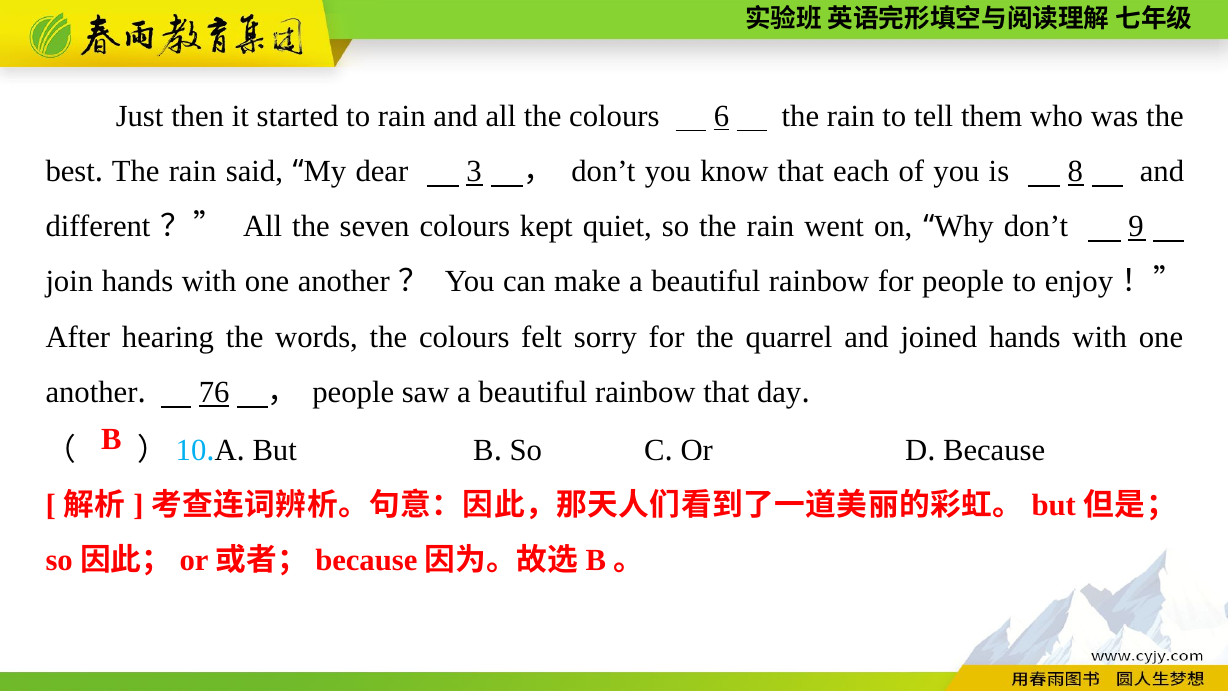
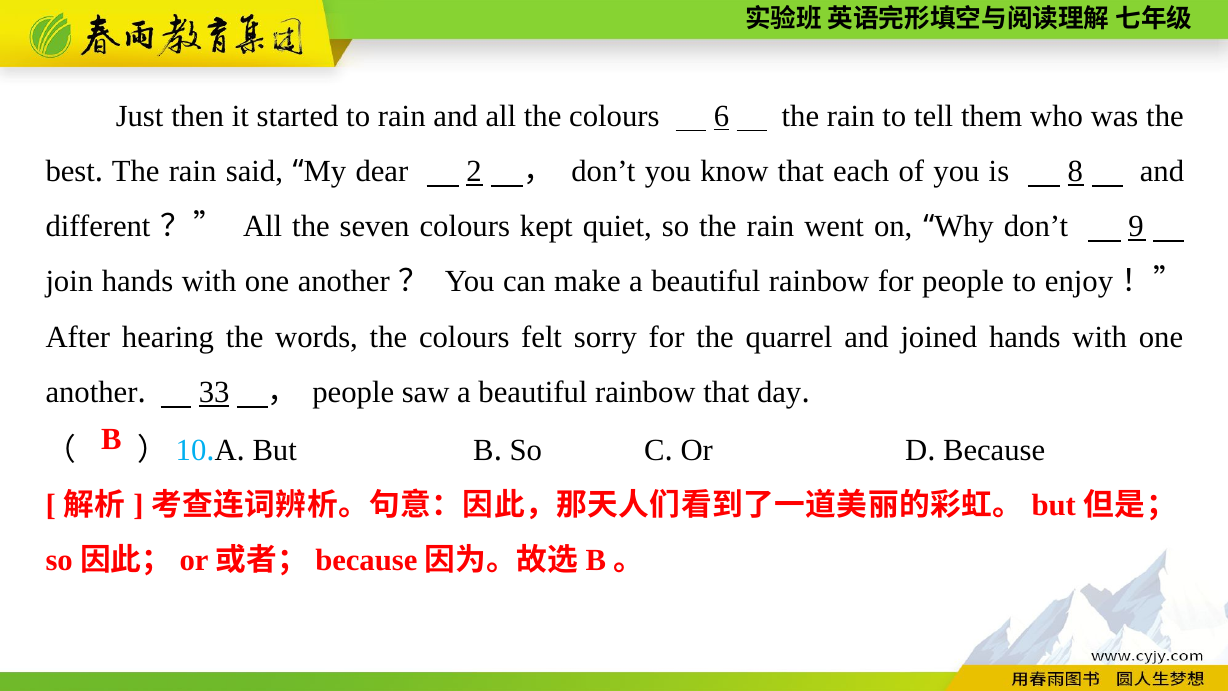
3: 3 -> 2
76: 76 -> 33
